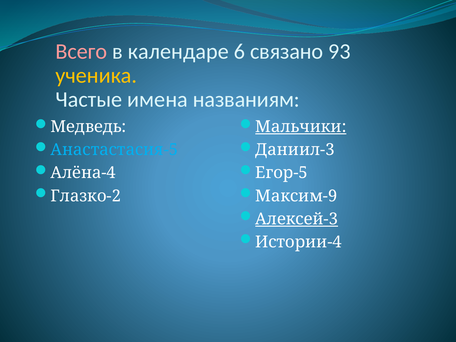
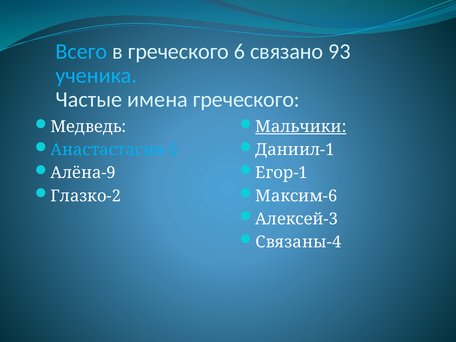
Всего colour: pink -> light blue
в календаре: календаре -> греческого
ученика colour: yellow -> light blue
имена названиям: названиям -> греческого
Даниил-3: Даниил-3 -> Даниил-1
Алёна-4: Алёна-4 -> Алёна-9
Егор-5: Егор-5 -> Егор-1
Максим-9: Максим-9 -> Максим-6
Алексей-3 underline: present -> none
Истории-4: Истории-4 -> Связаны-4
